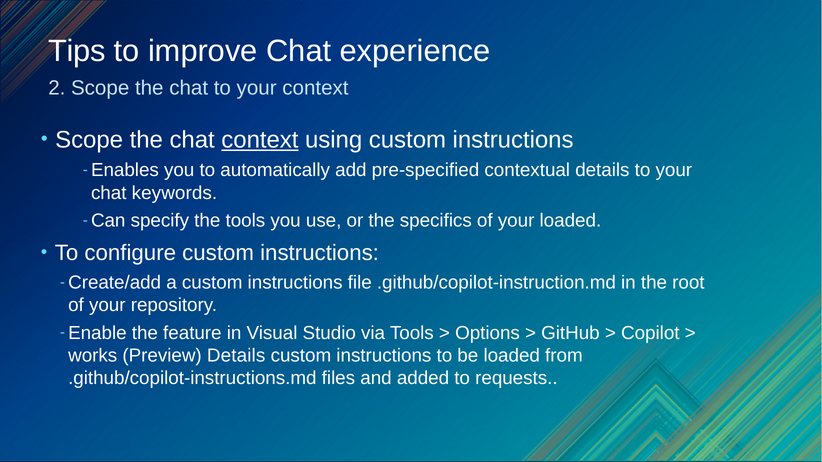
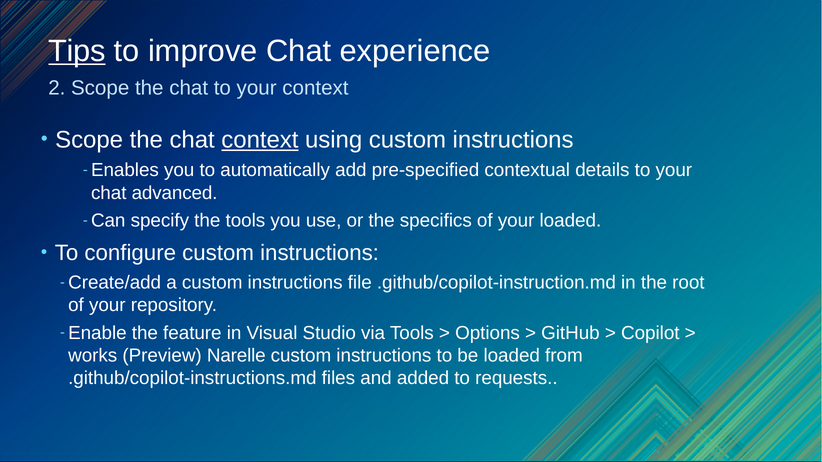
Tips underline: none -> present
keywords: keywords -> advanced
Preview Details: Details -> Narelle
